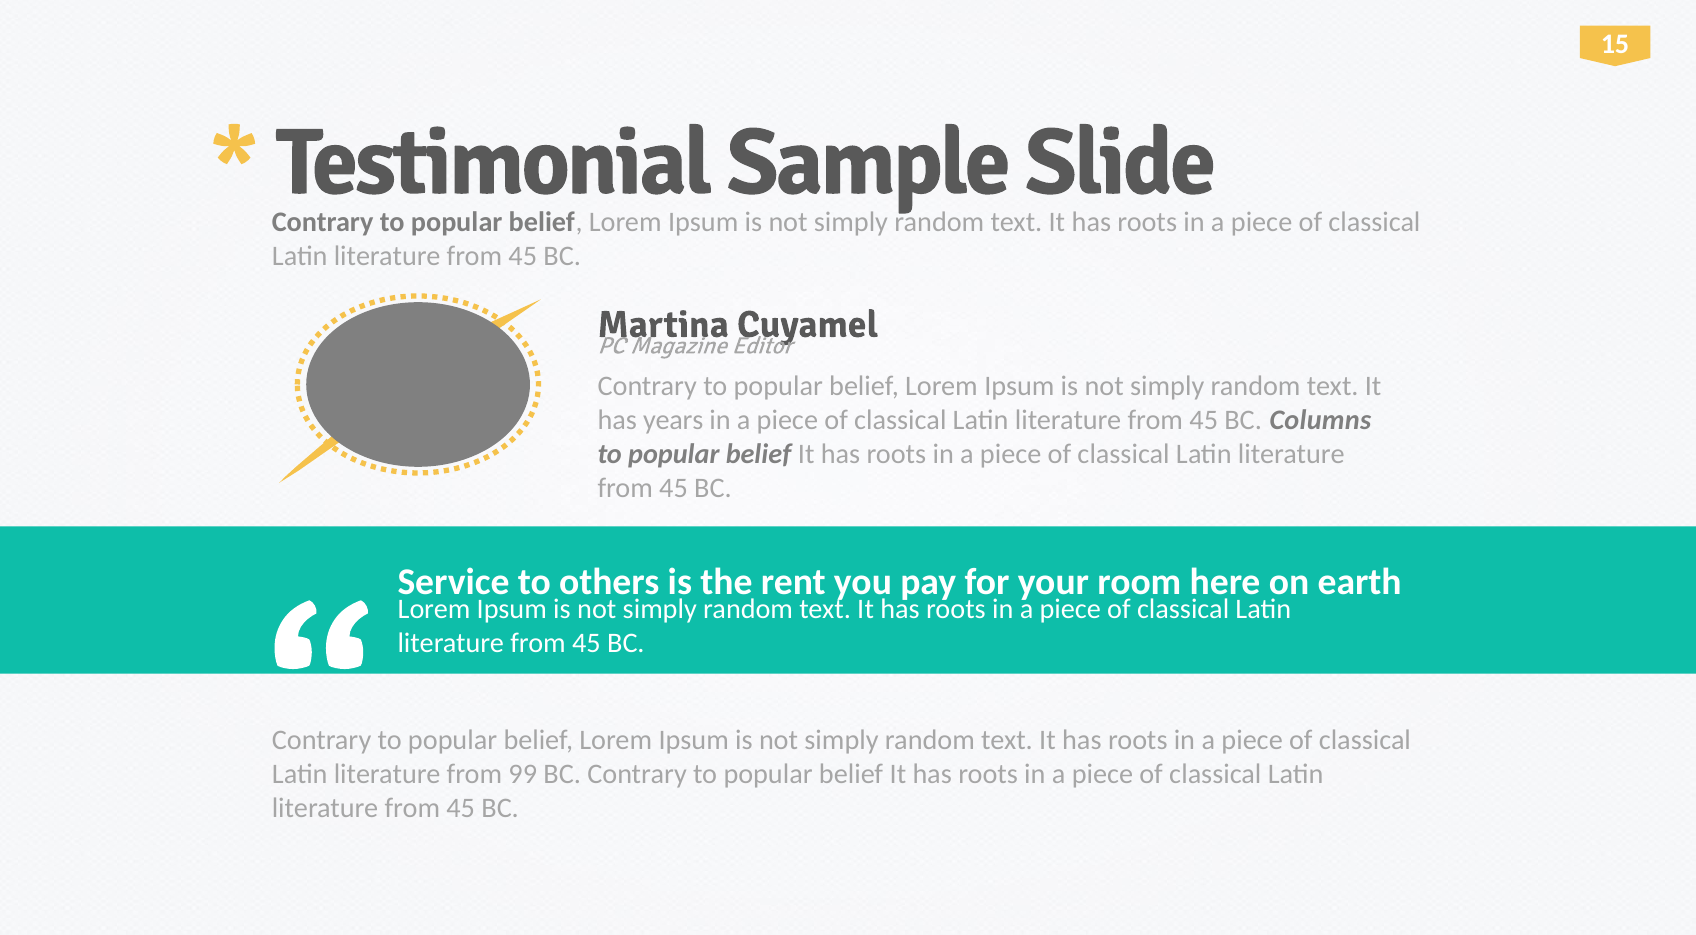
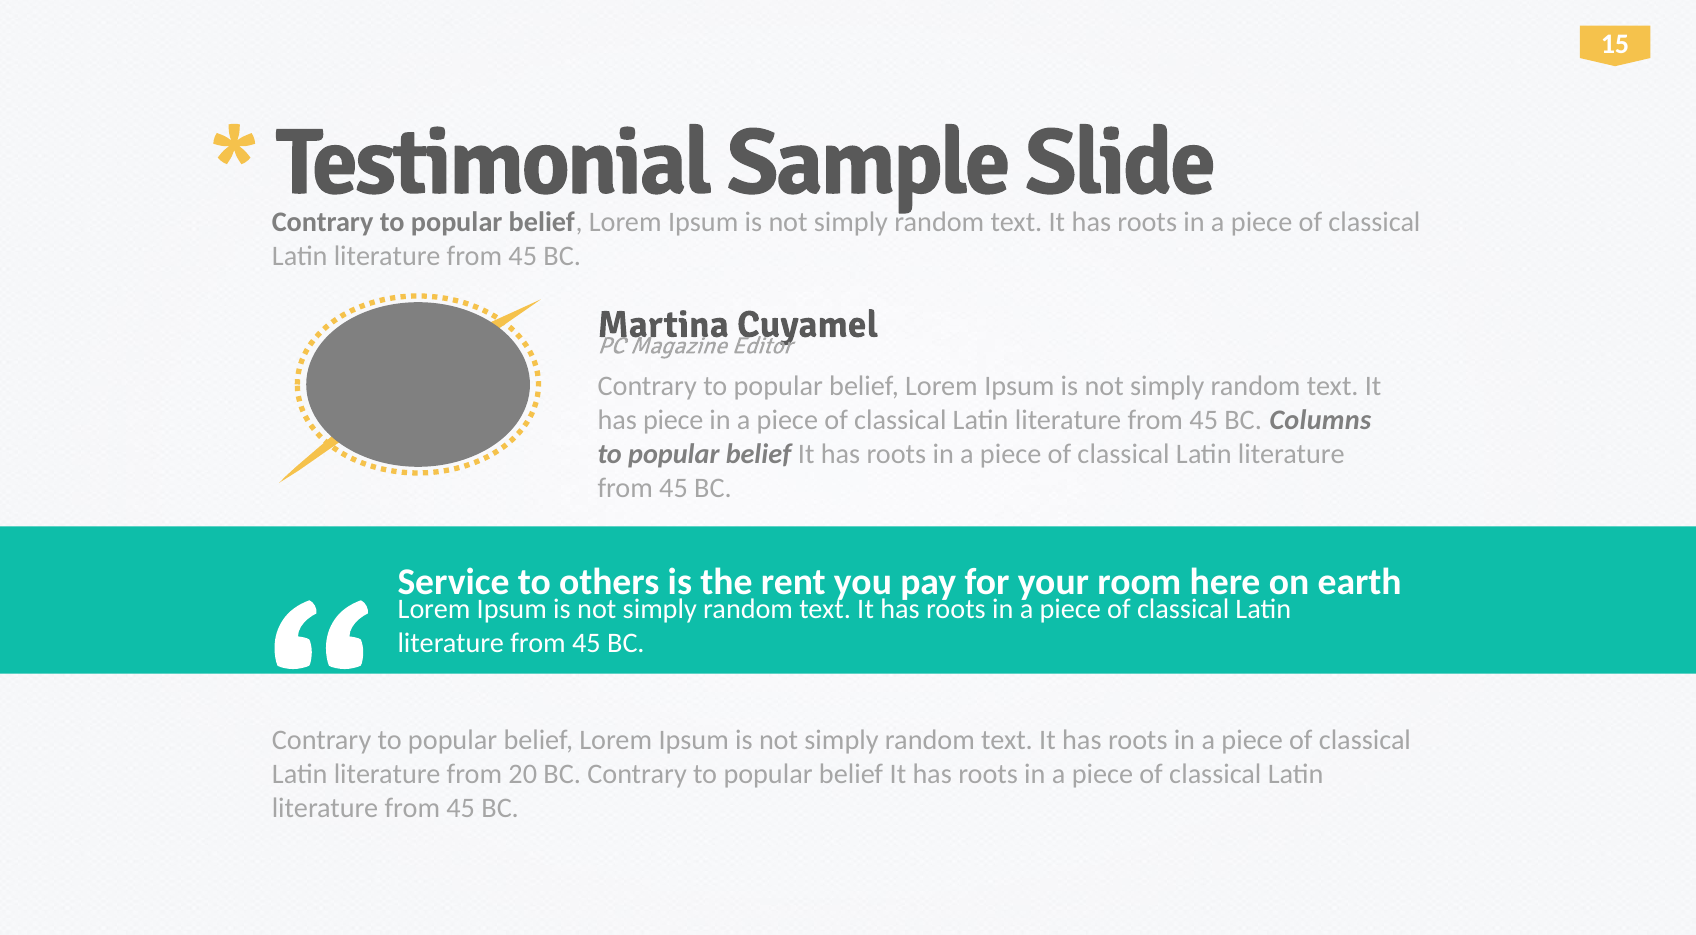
has years: years -> piece
99: 99 -> 20
